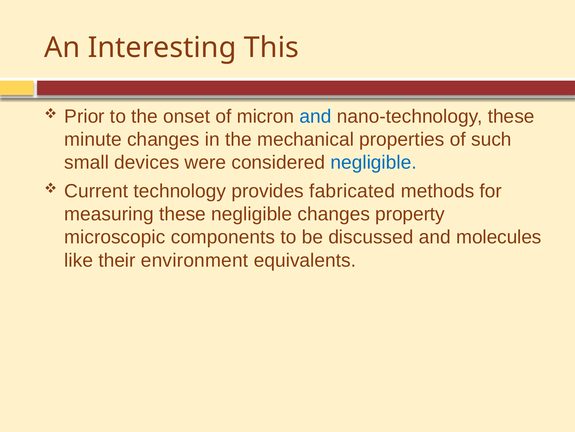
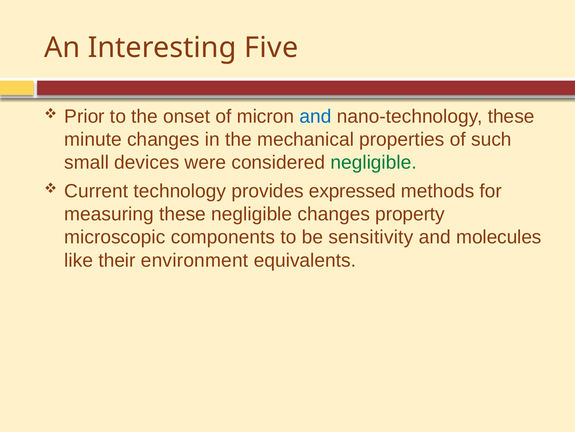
This: This -> Five
negligible at (374, 162) colour: blue -> green
fabricated: fabricated -> expressed
discussed: discussed -> sensitivity
